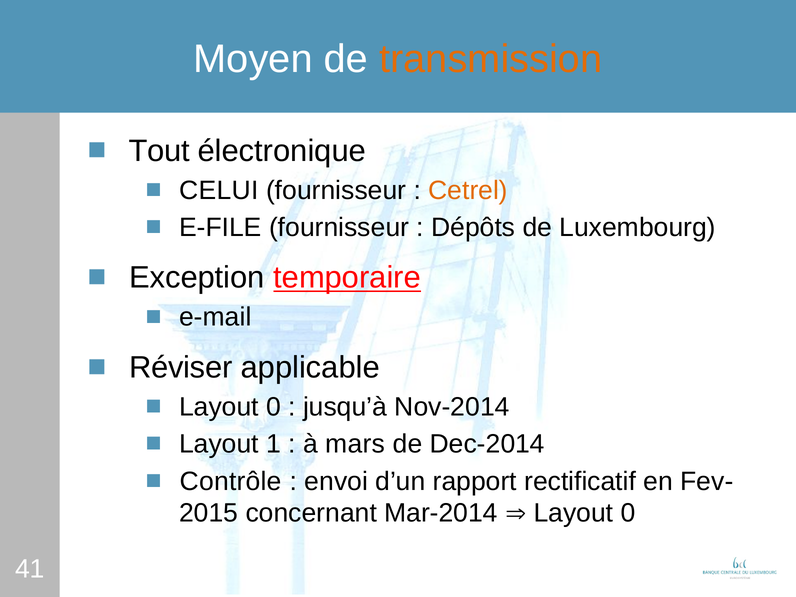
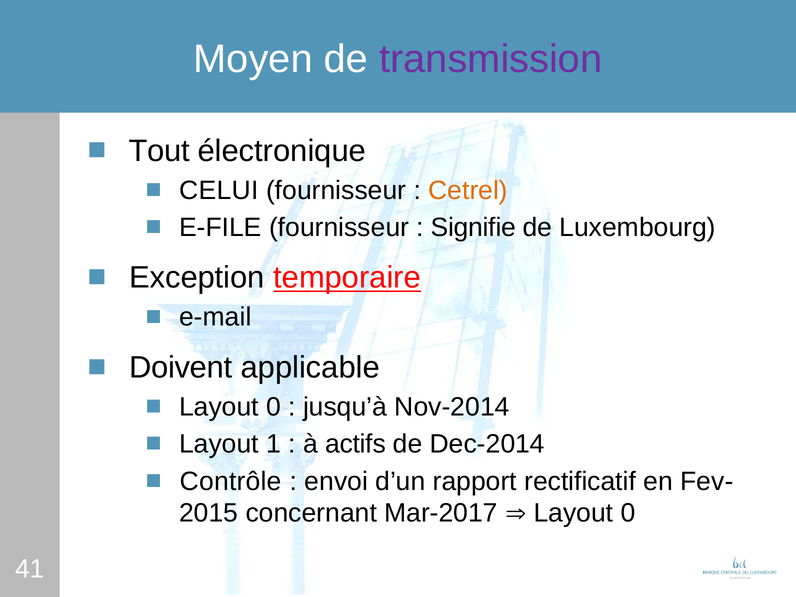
transmission colour: orange -> purple
Dépôts: Dépôts -> Signifie
Réviser: Réviser -> Doivent
mars: mars -> actifs
Mar-2014: Mar-2014 -> Mar-2017
